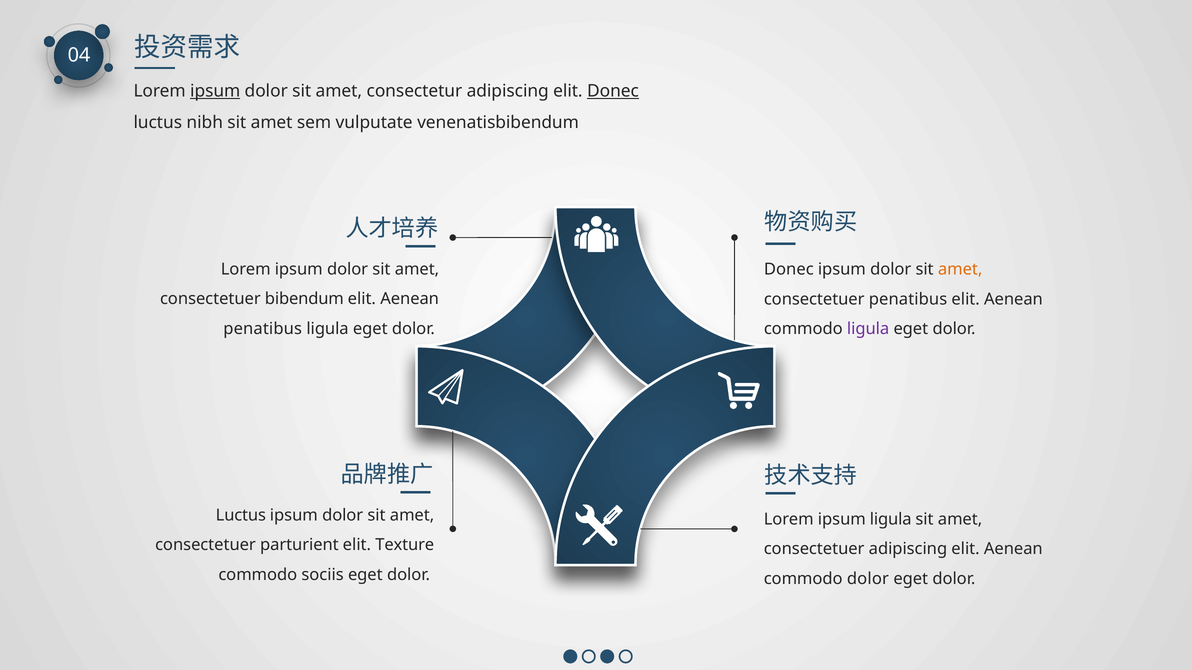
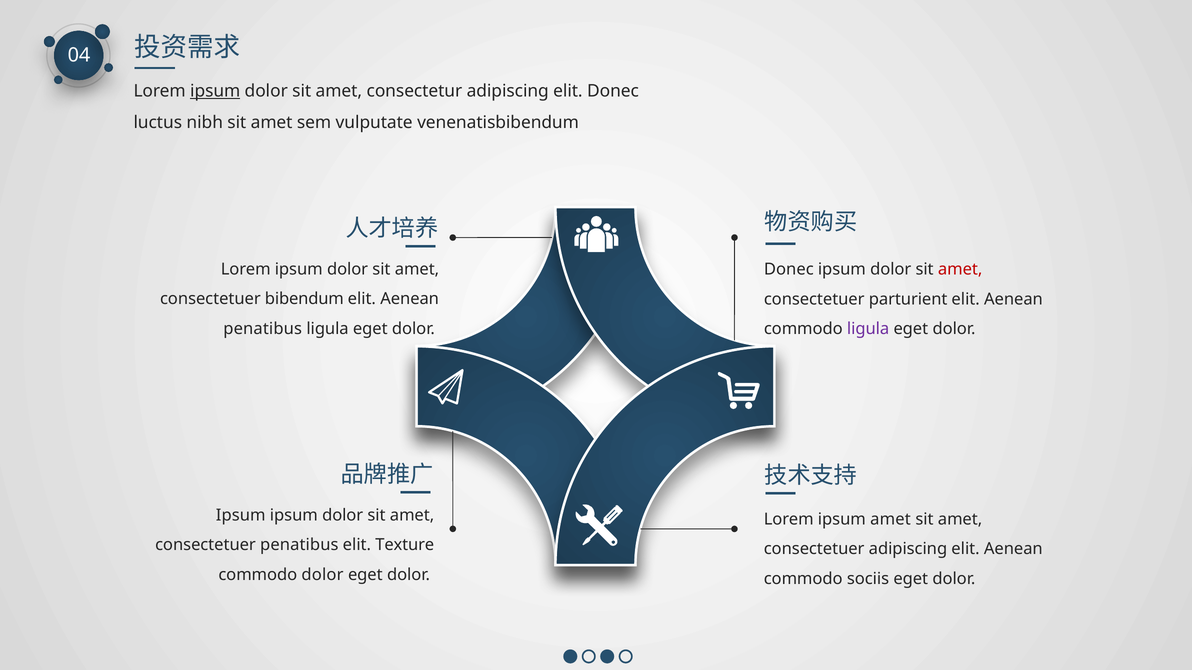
Donec at (613, 91) underline: present -> none
amet at (960, 270) colour: orange -> red
consectetuer penatibus: penatibus -> parturient
Luctus at (241, 516): Luctus -> Ipsum
ipsum ligula: ligula -> amet
consectetuer parturient: parturient -> penatibus
commodo sociis: sociis -> dolor
commodo dolor: dolor -> sociis
